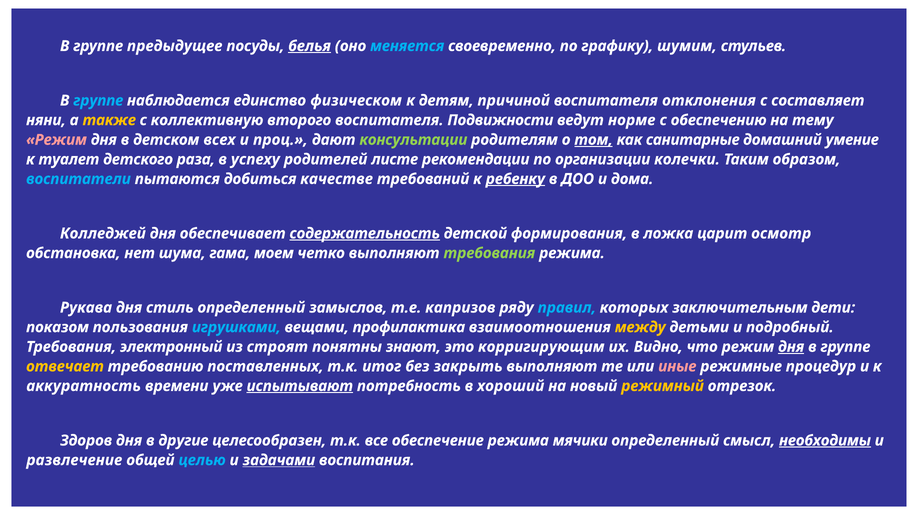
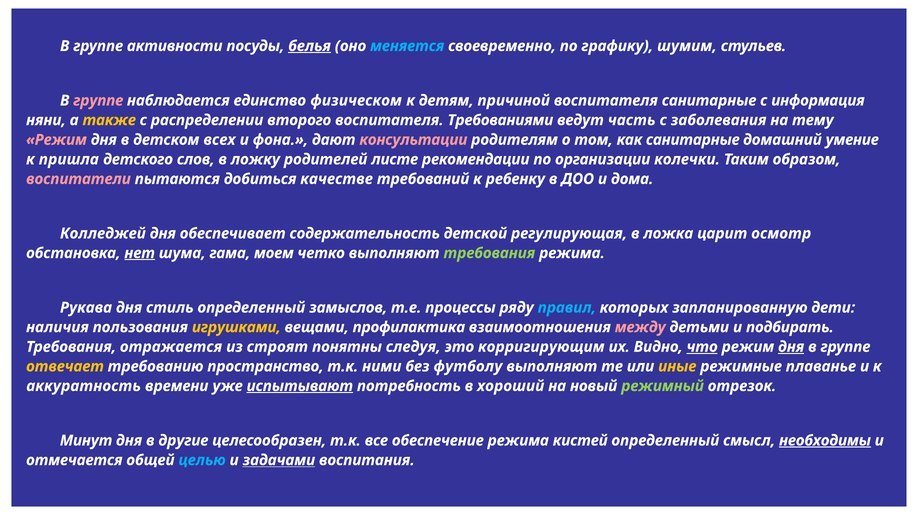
предыдущее: предыдущее -> активности
группе at (98, 101) colour: light blue -> pink
воспитателя отклонения: отклонения -> санитарные
составляет: составляет -> информация
коллективную: коллективную -> распределении
Подвижности: Подвижности -> Требованиями
норме: норме -> часть
обеспечению: обеспечению -> заболевания
проц: проц -> фона
консультации colour: light green -> pink
том underline: present -> none
туалет: туалет -> пришла
раза: раза -> слов
успеху: успеху -> ложку
воспитатели colour: light blue -> pink
ребенку underline: present -> none
содержательность underline: present -> none
формирования: формирования -> регулирующая
нет underline: none -> present
капризов: капризов -> процессы
заключительным: заключительным -> запланированную
показом: показом -> наличия
игрушками colour: light blue -> yellow
между colour: yellow -> pink
подробный: подробный -> подбирать
электронный: электронный -> отражается
знают: знают -> следуя
что underline: none -> present
поставленных: поставленных -> пространство
итог: итог -> ними
закрыть: закрыть -> футболу
иные colour: pink -> yellow
процедур: процедур -> плаванье
режимный colour: yellow -> light green
Здоров: Здоров -> Минут
мячики: мячики -> кистей
развлечение: развлечение -> отмечается
